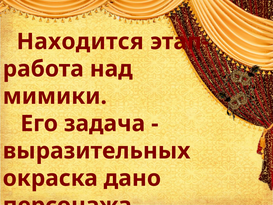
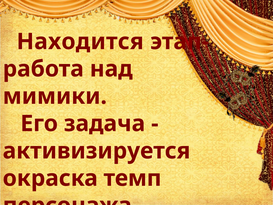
выразительных: выразительных -> активизируется
дано: дано -> темп
